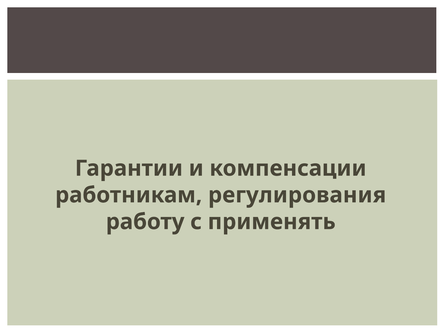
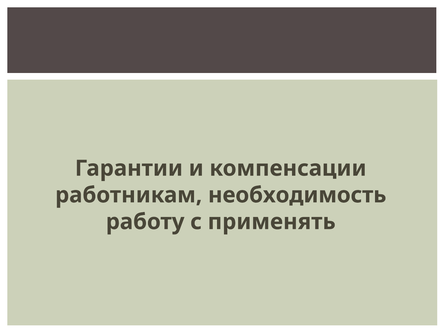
регулирования: регулирования -> необходимость
